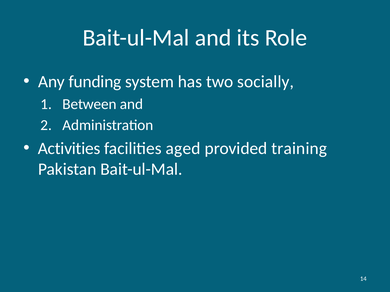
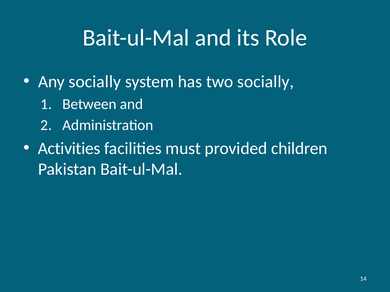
Any funding: funding -> socially
aged: aged -> must
training: training -> children
